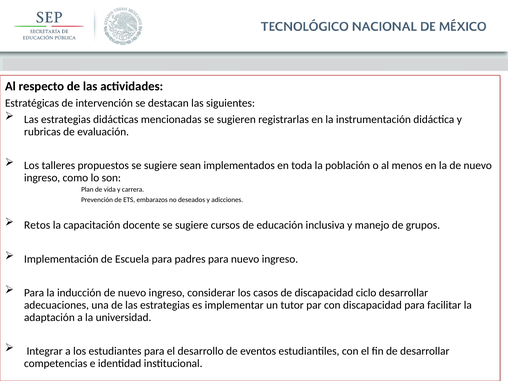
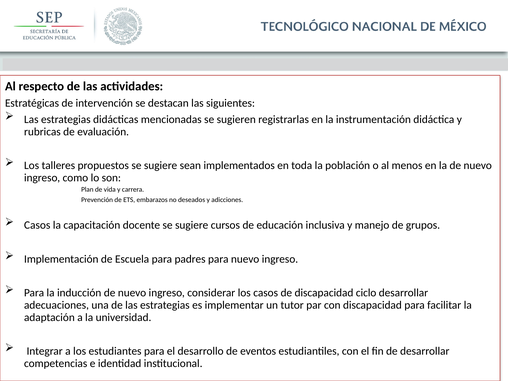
Retos at (37, 225): Retos -> Casos
